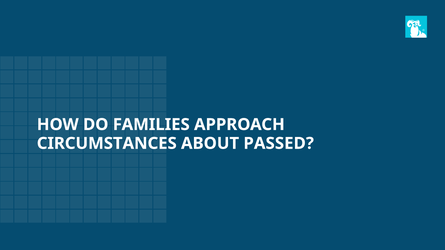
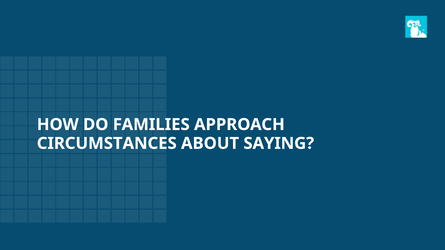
PASSED: PASSED -> SAYING
